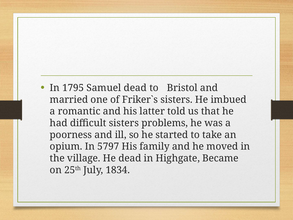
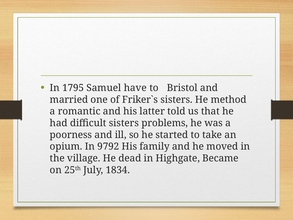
Samuel dead: dead -> have
imbued: imbued -> method
5797: 5797 -> 9792
